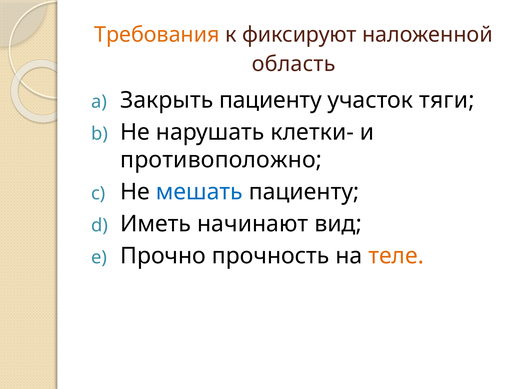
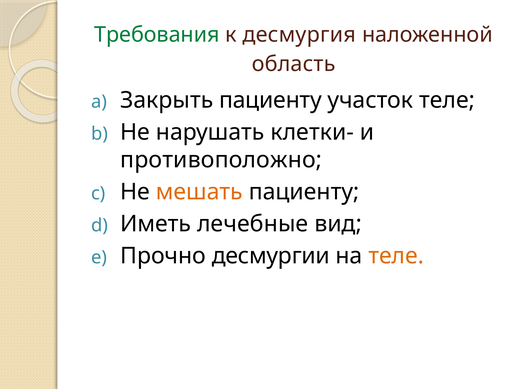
Требования colour: orange -> green
фиксируют: фиксируют -> десмургия
участок тяги: тяги -> теле
мешать colour: blue -> orange
начинают: начинают -> лечебные
прочность: прочность -> десмургии
